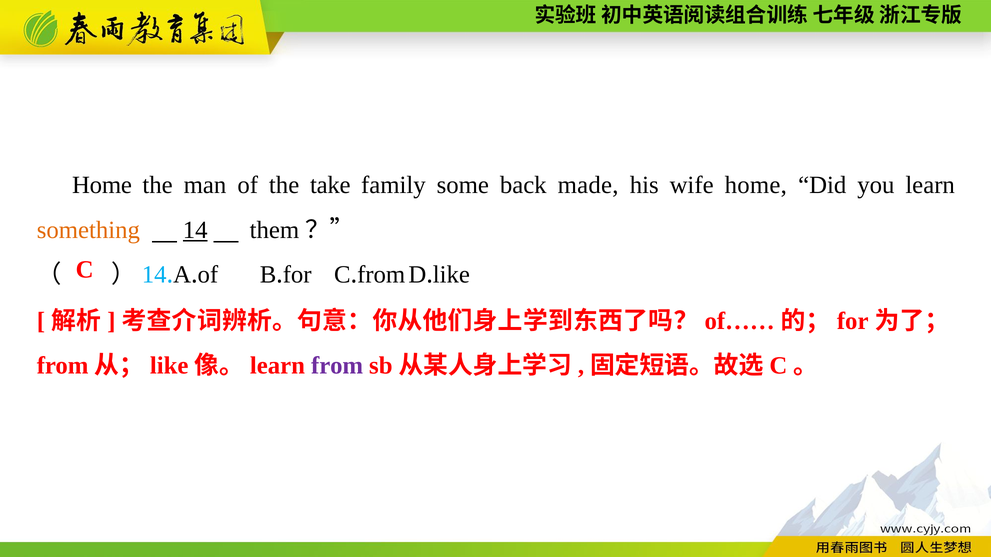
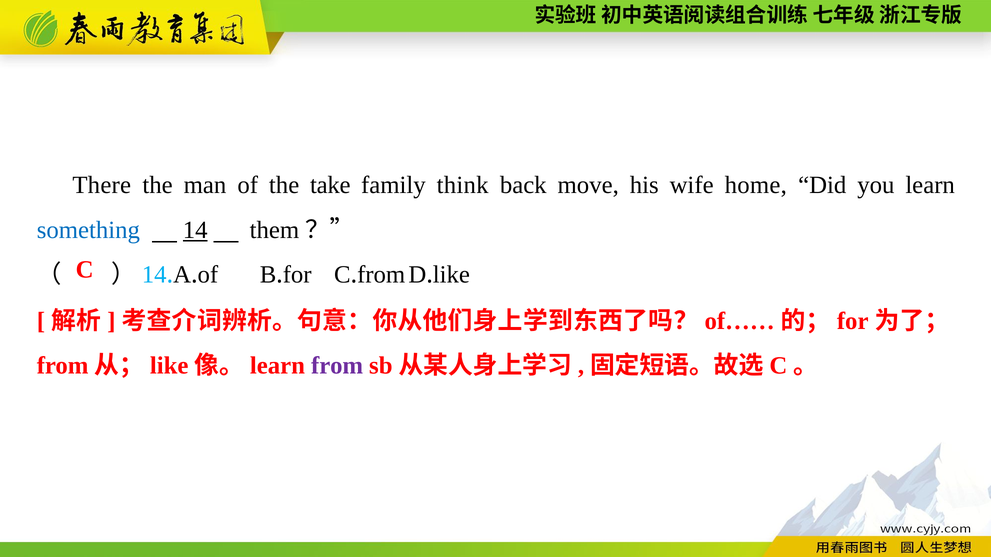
Home at (102, 185): Home -> There
some: some -> think
made: made -> move
something colour: orange -> blue
